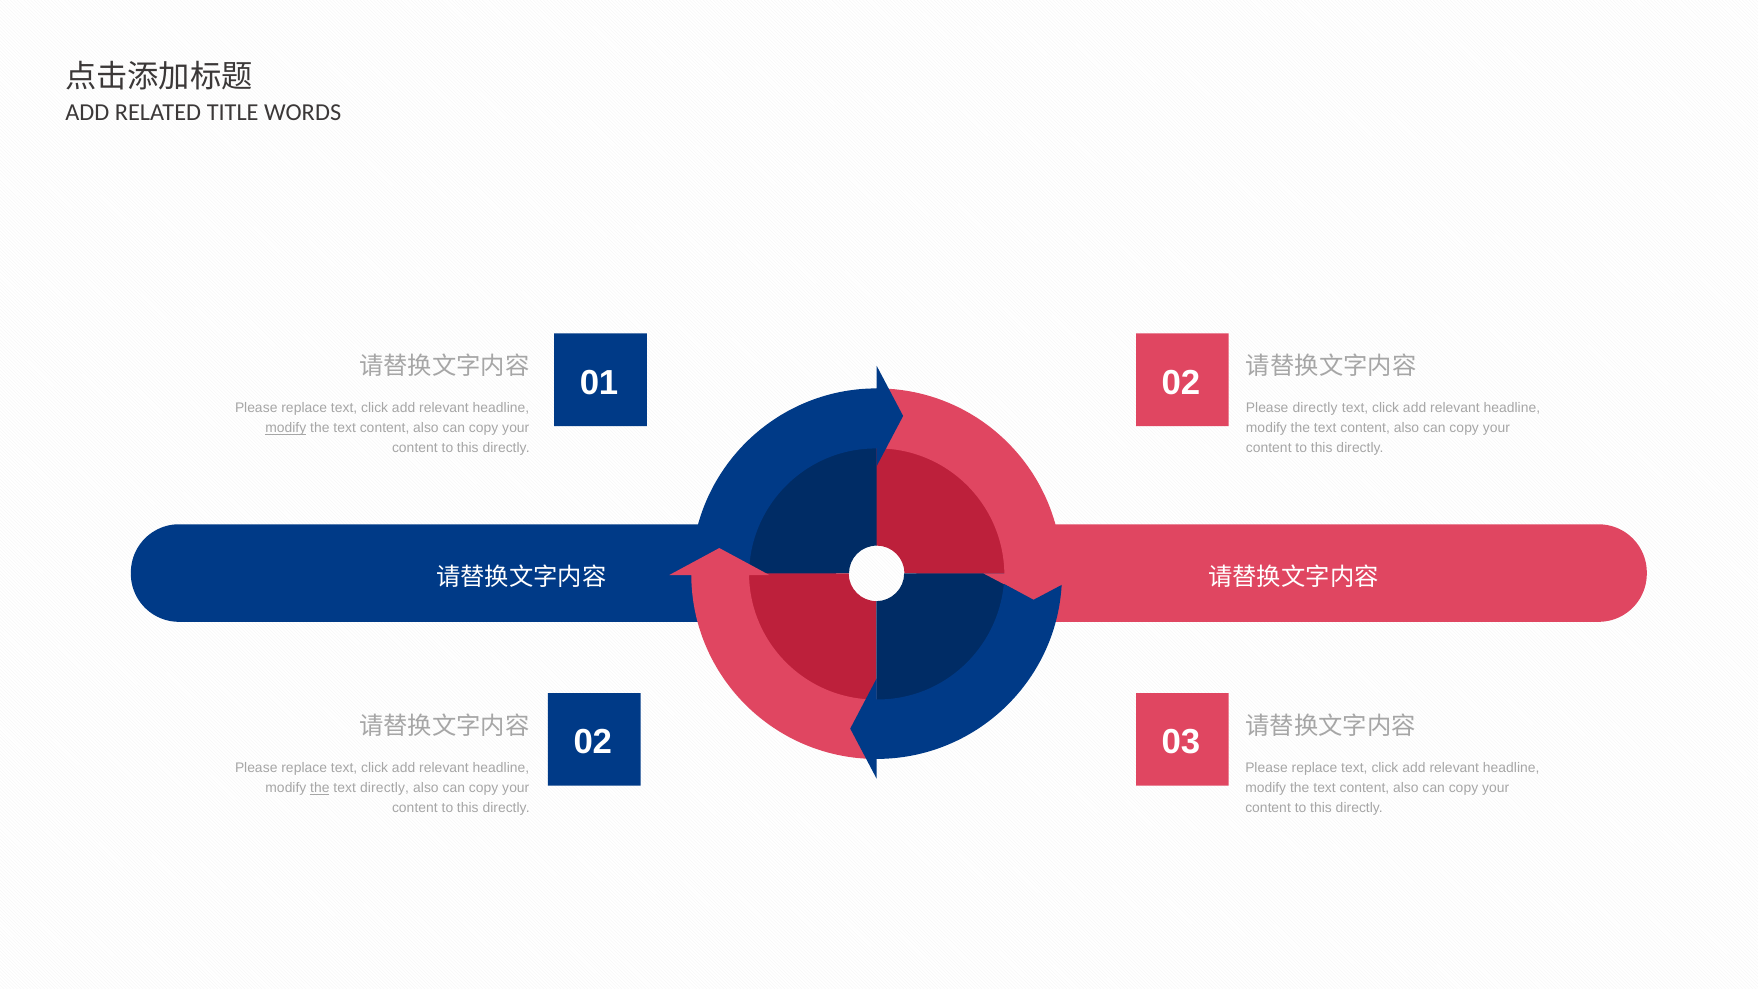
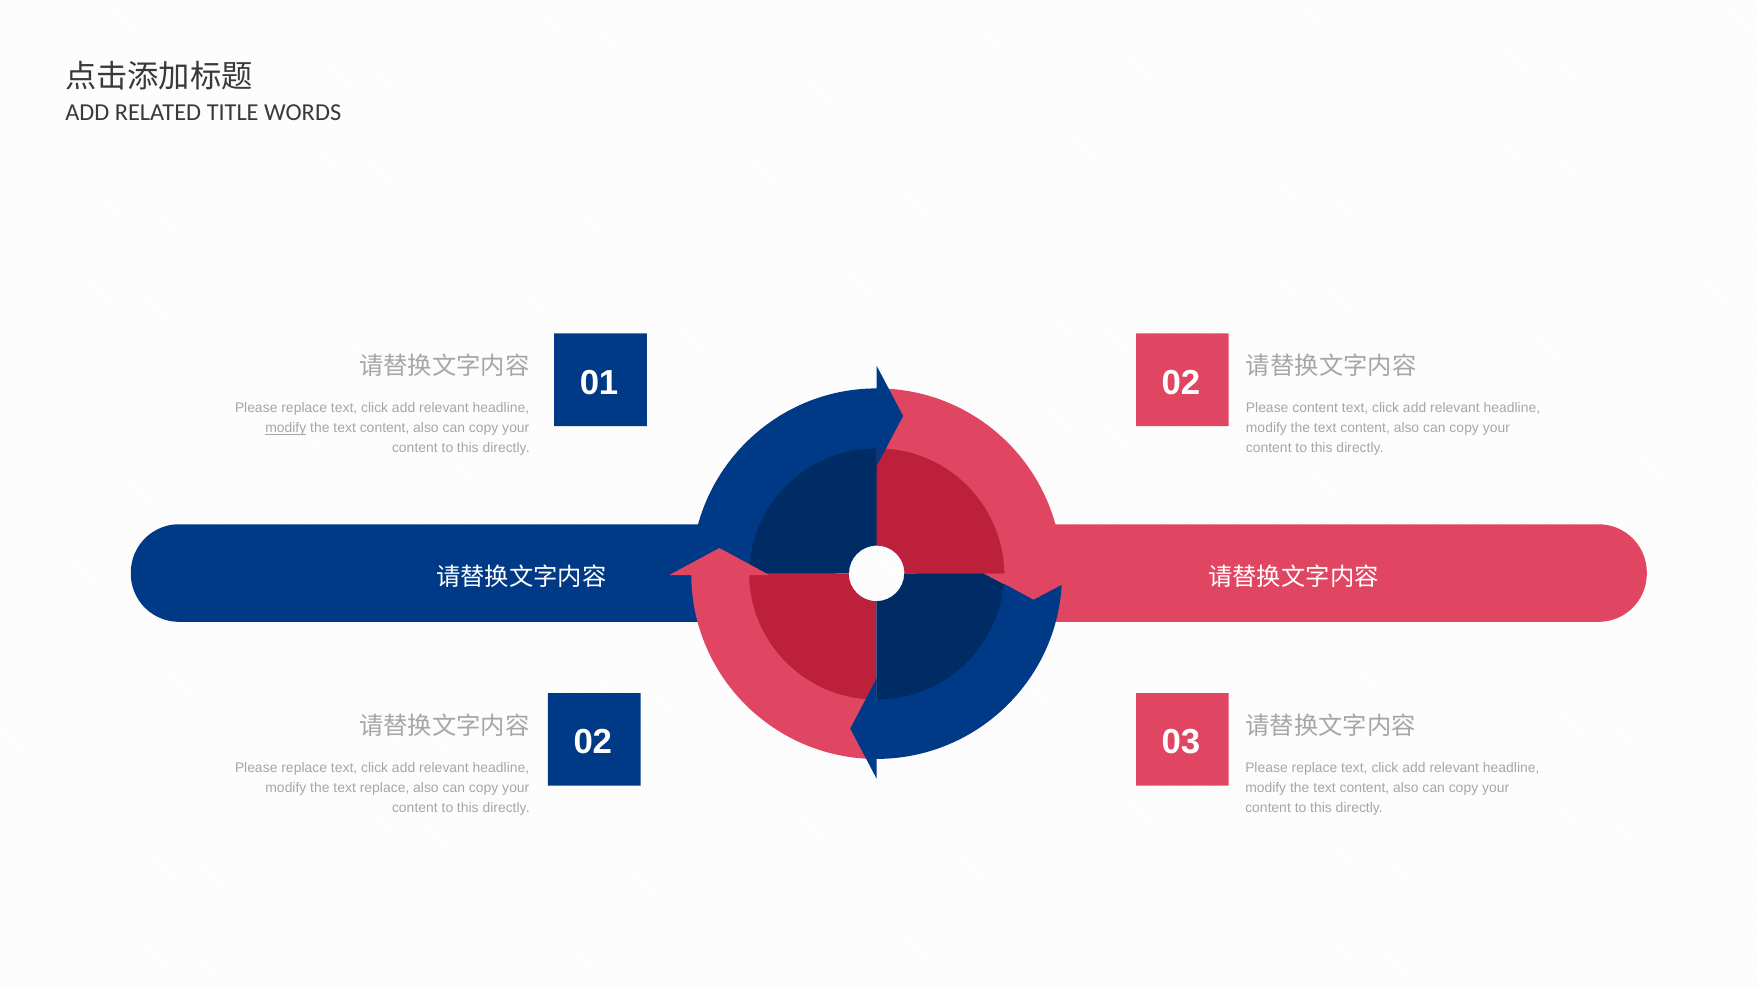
Please directly: directly -> content
the at (320, 788) underline: present -> none
text directly: directly -> replace
